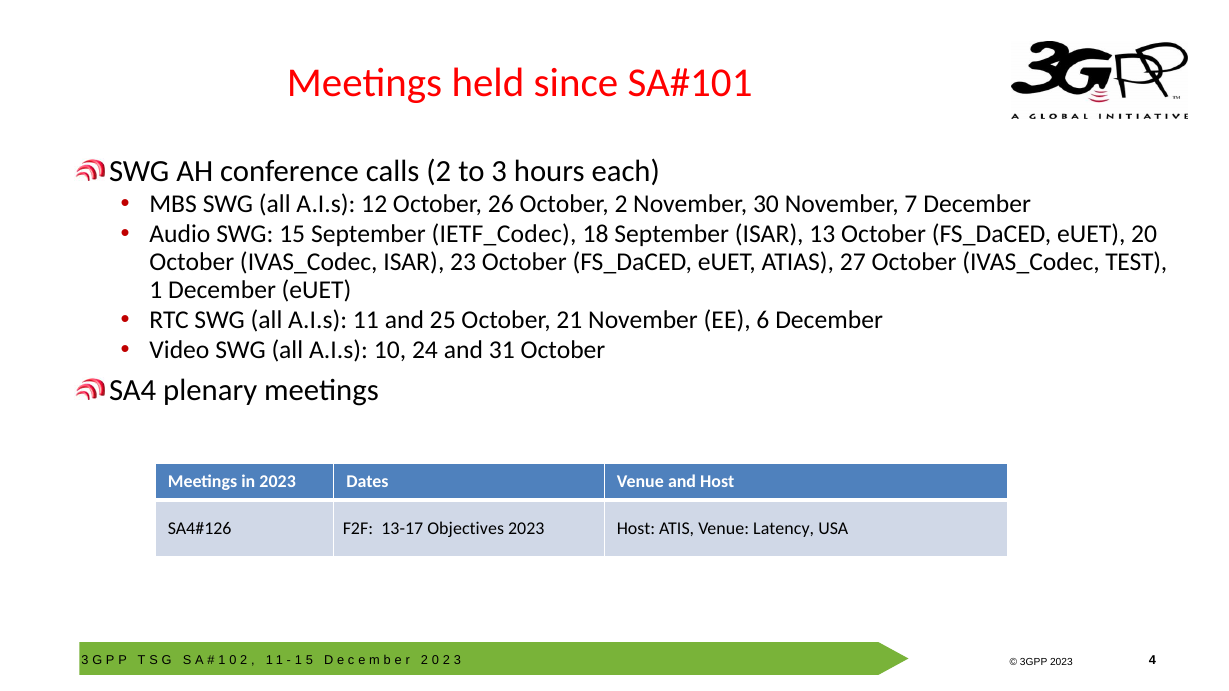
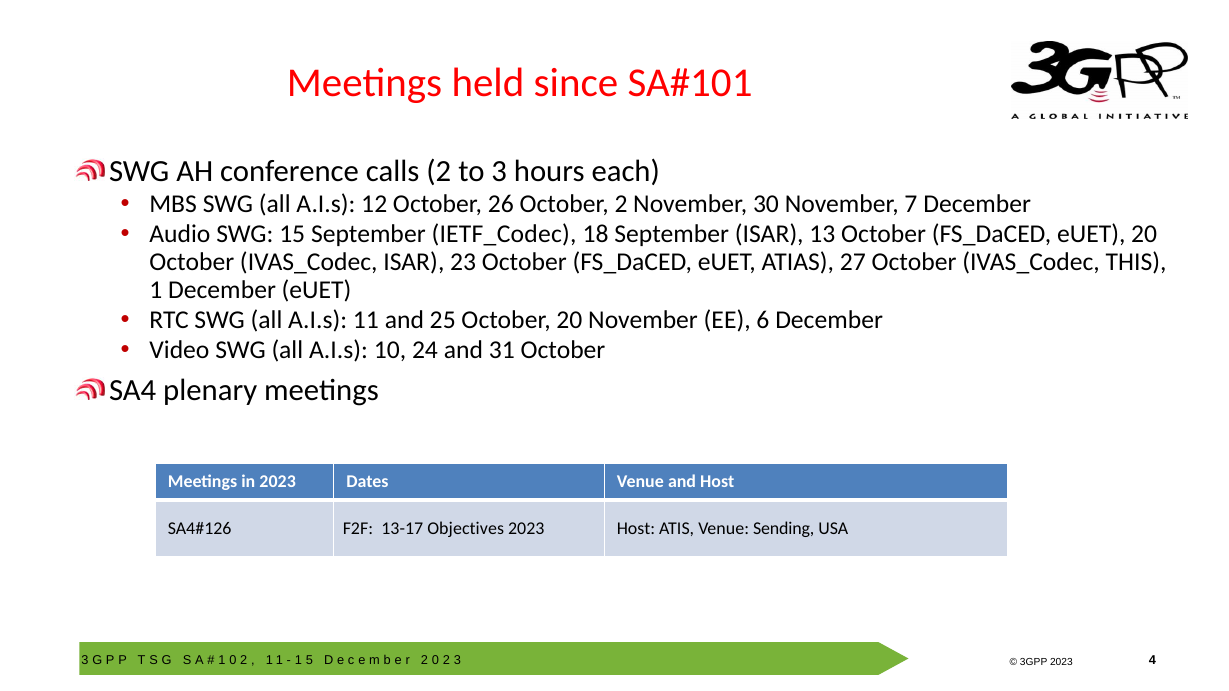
TEST: TEST -> THIS
October 21: 21 -> 20
Latency: Latency -> Sending
